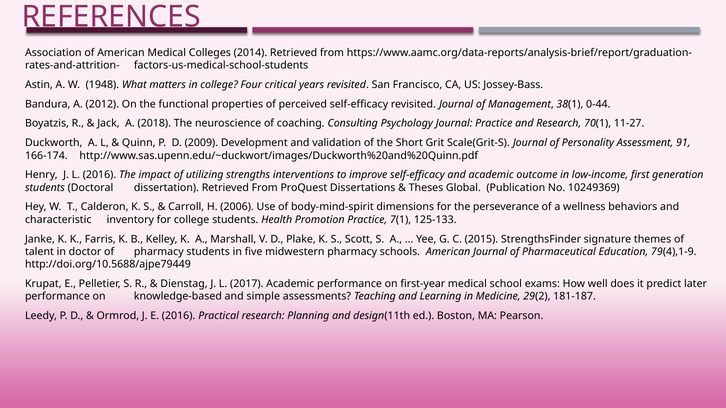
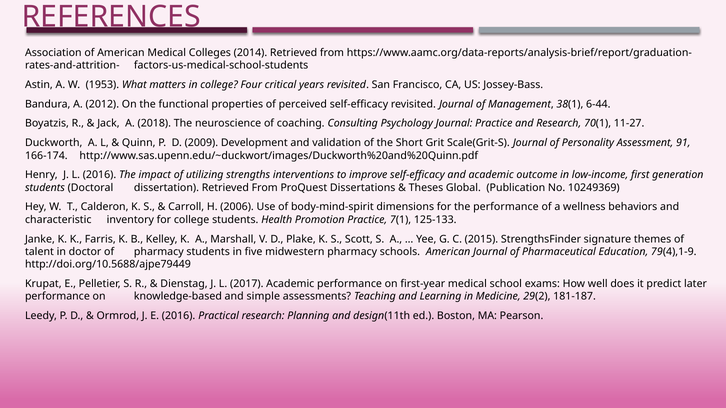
1948: 1948 -> 1953
0-44: 0-44 -> 6-44
the perseverance: perseverance -> performance
